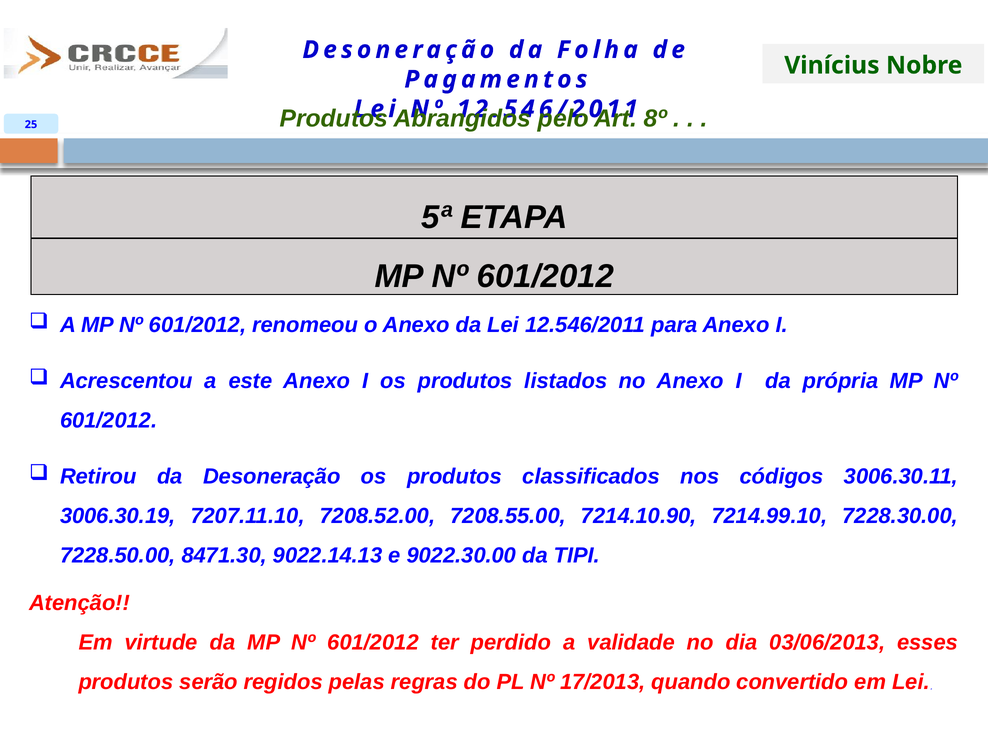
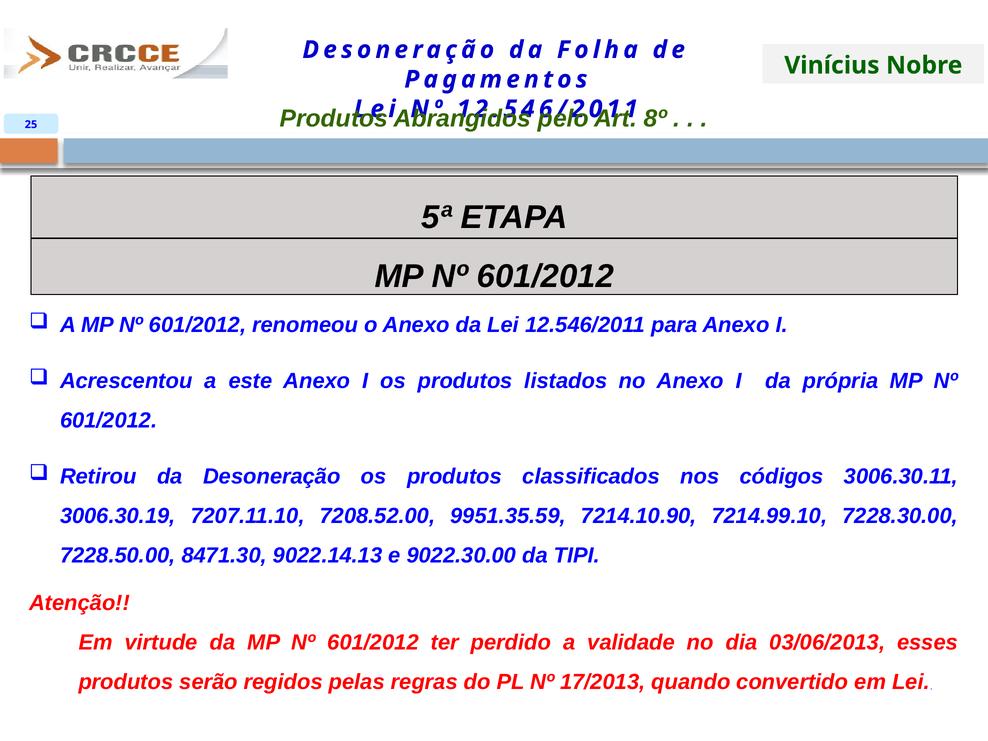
7208.55.00: 7208.55.00 -> 9951.35.59
